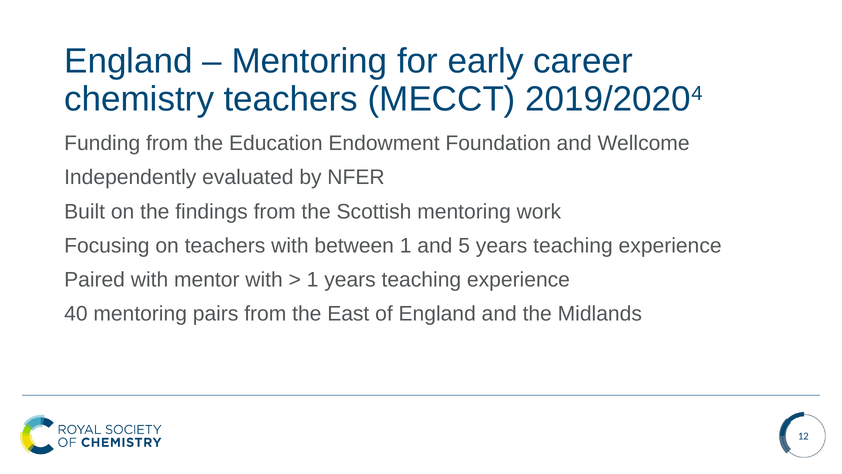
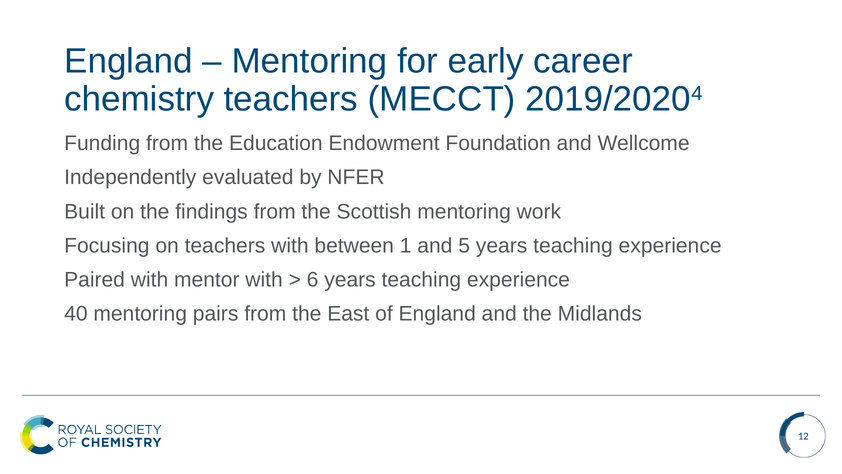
1 at (313, 279): 1 -> 6
